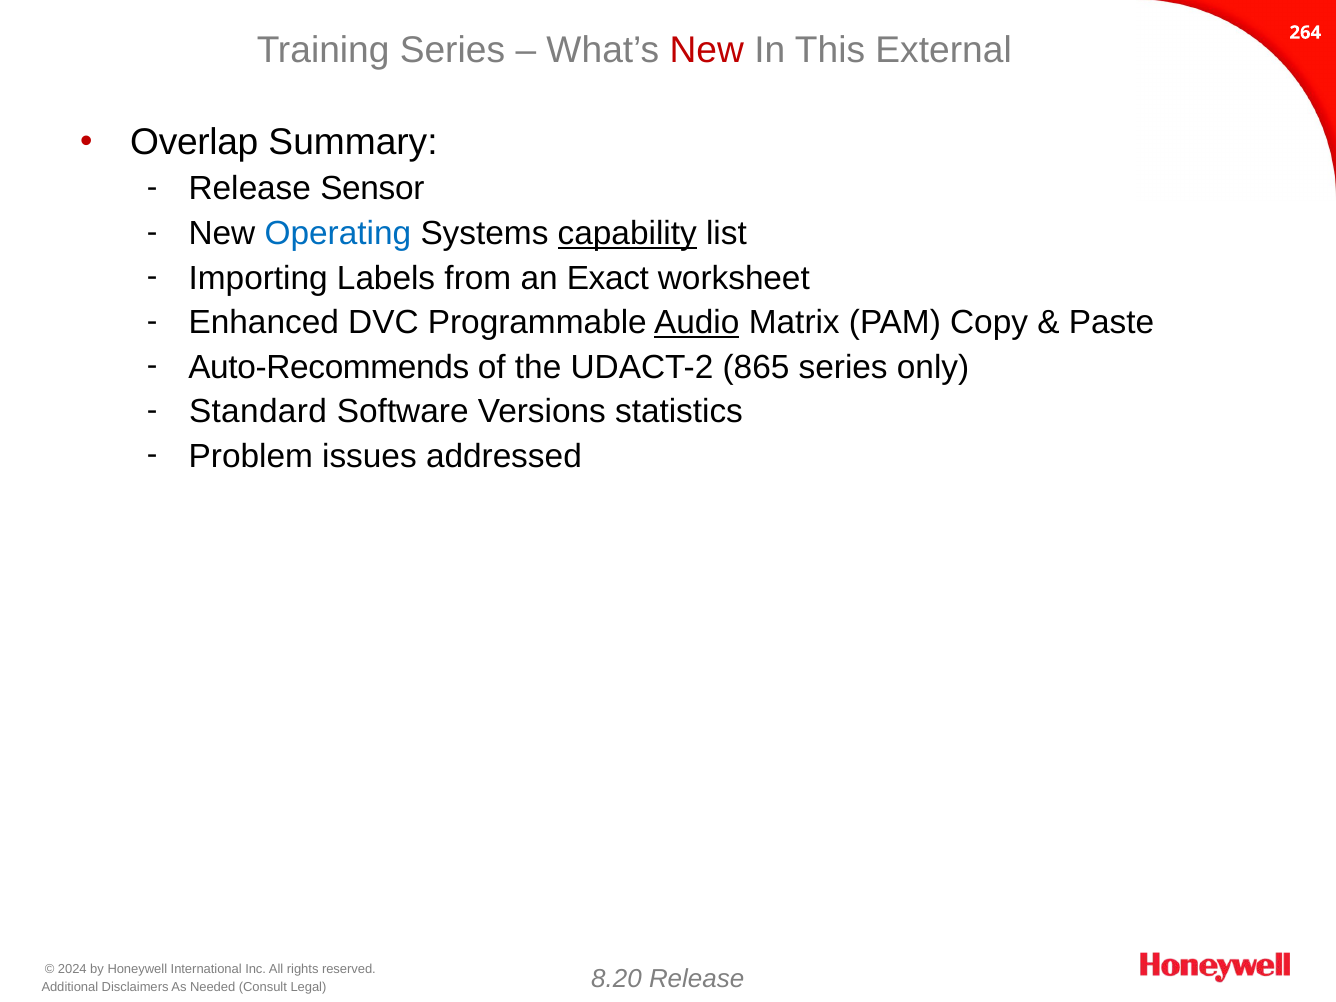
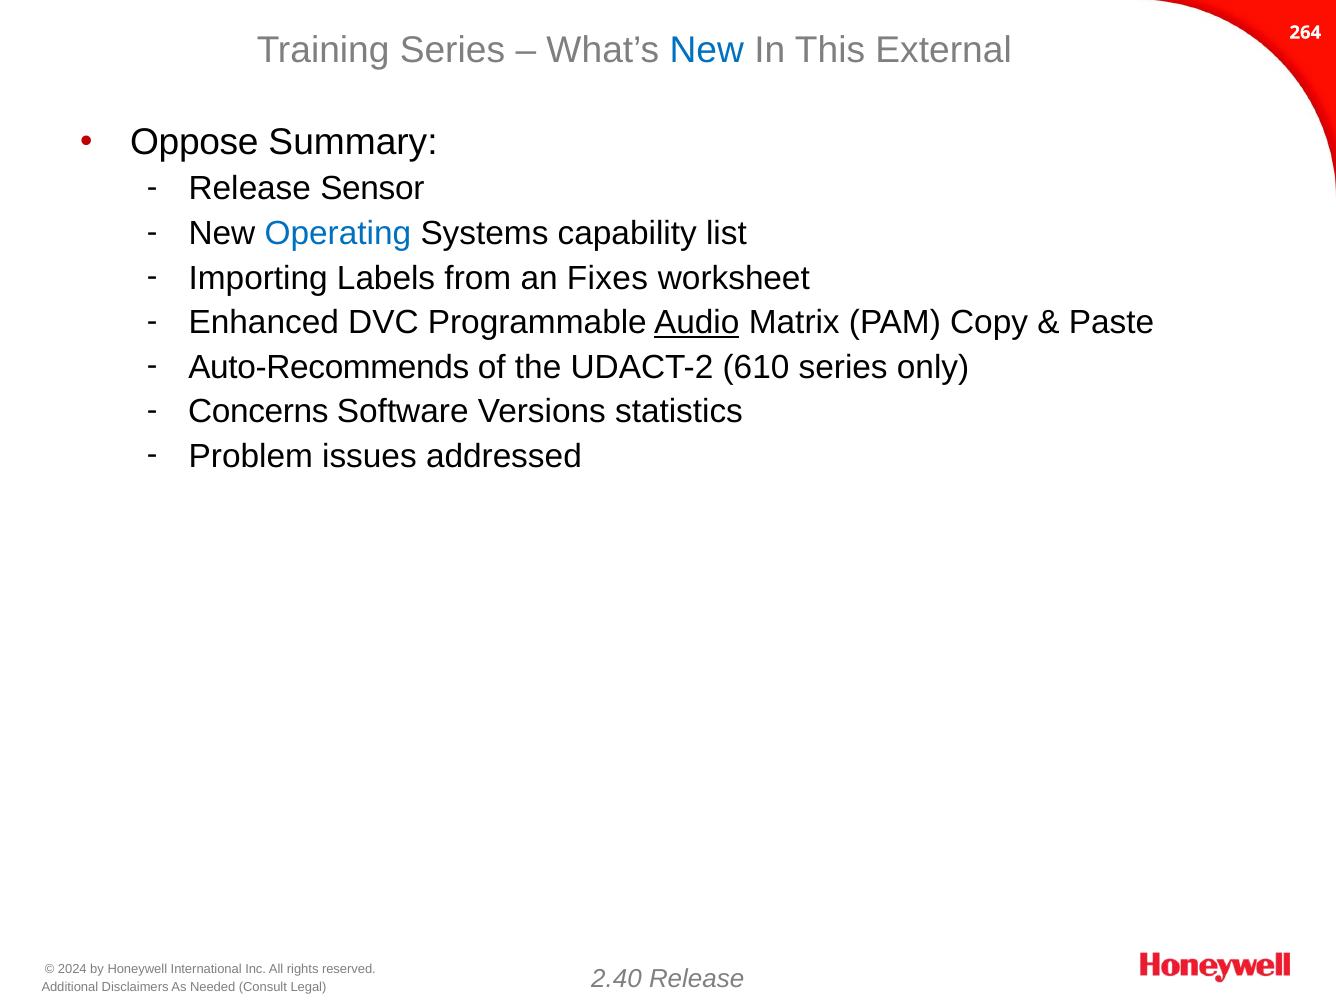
New at (707, 50) colour: red -> blue
Overlap: Overlap -> Oppose
capability underline: present -> none
Exact: Exact -> Fixes
865: 865 -> 610
Standard: Standard -> Concerns
8.20: 8.20 -> 2.40
